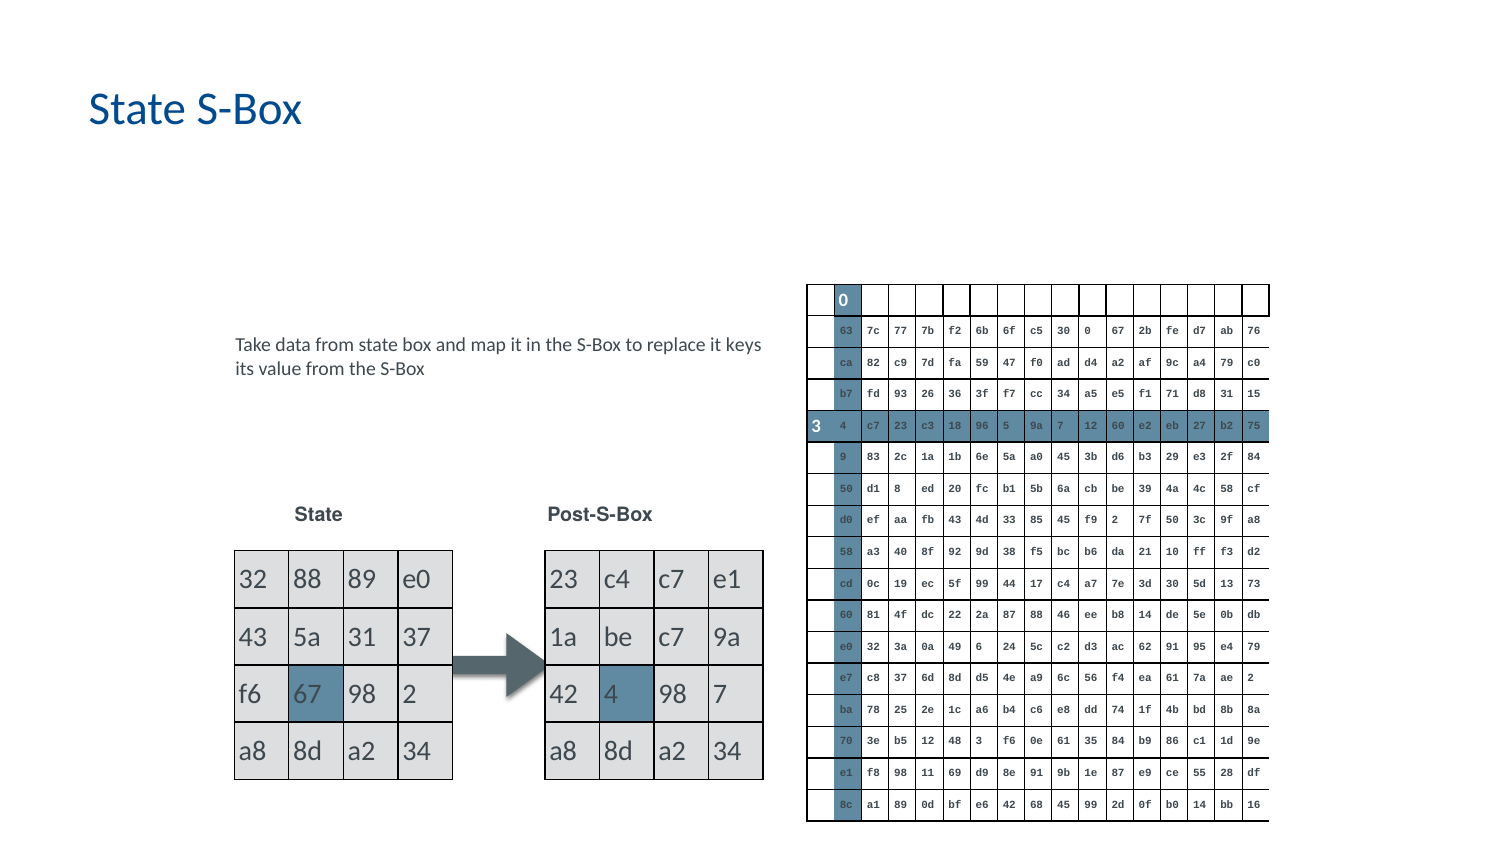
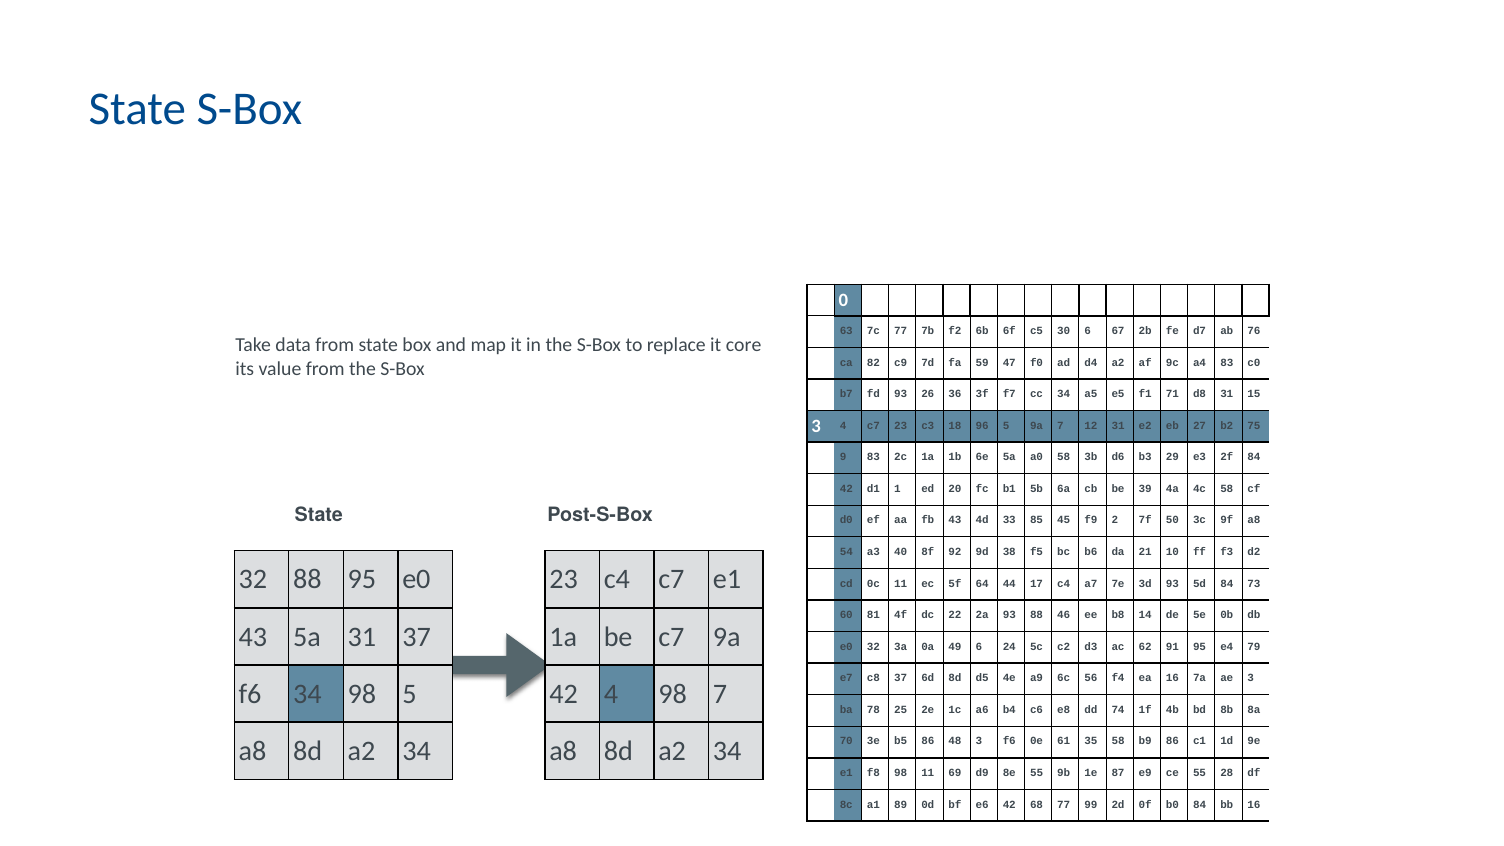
30 0: 0 -> 6
keys: keys -> core
a4 79: 79 -> 83
12 60: 60 -> 31
a0 45: 45 -> 58
5 50: 50 -> 42
d1 8: 8 -> 1
7 58: 58 -> 54
88 89: 89 -> 95
0c 19: 19 -> 11
5f 99: 99 -> 64
3d 30: 30 -> 93
5d 13: 13 -> 84
2a 87: 87 -> 93
ea 61: 61 -> 16
ae 2: 2 -> 3
f6 67: 67 -> 34
98 2: 2 -> 5
b5 12: 12 -> 86
35 84: 84 -> 58
8e 91: 91 -> 55
68 45: 45 -> 77
b0 14: 14 -> 84
